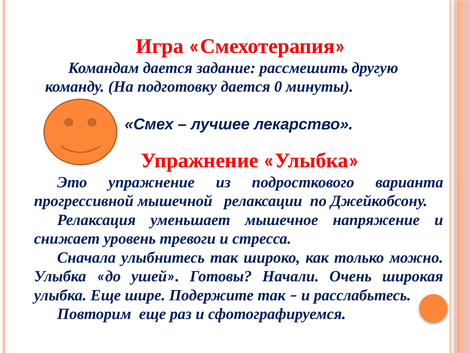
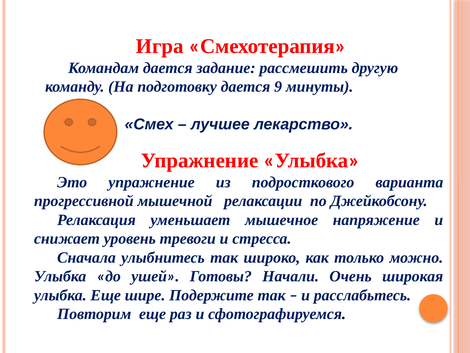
0: 0 -> 9
